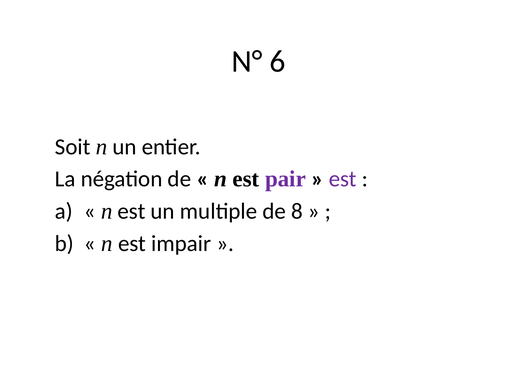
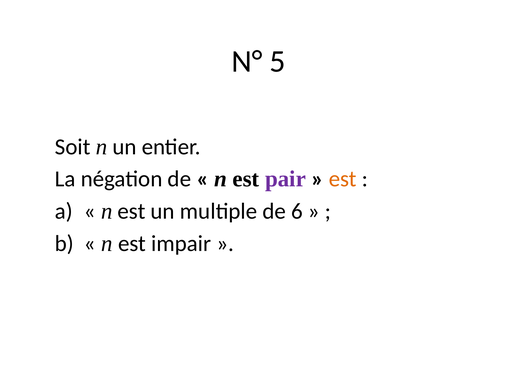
6: 6 -> 5
est at (343, 179) colour: purple -> orange
8: 8 -> 6
